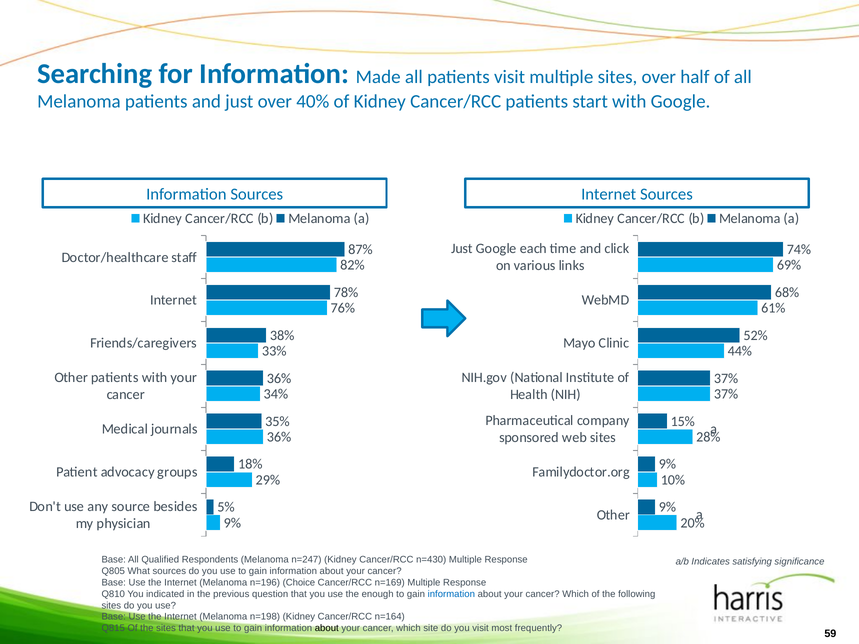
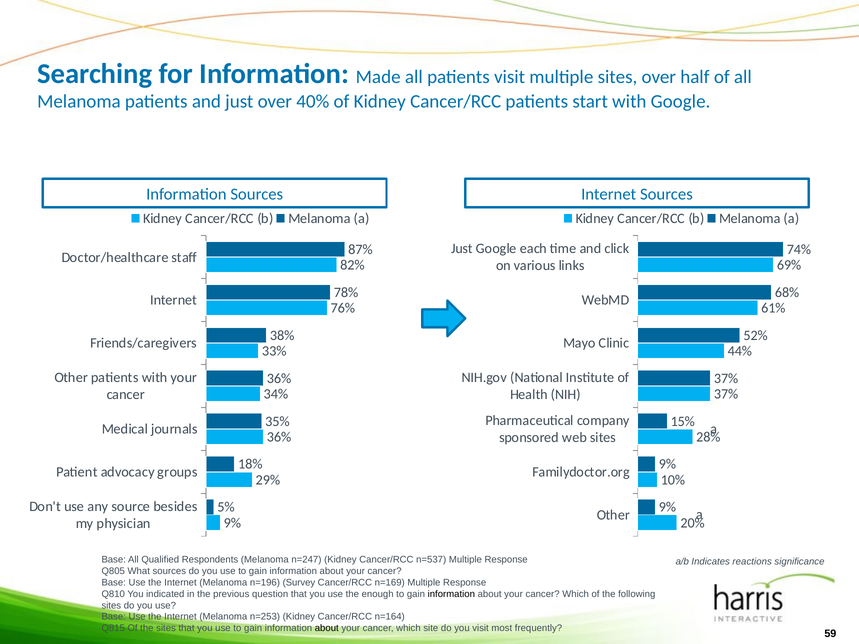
n=430: n=430 -> n=537
satisfying: satisfying -> reactions
Choice: Choice -> Survey
information at (451, 594) colour: blue -> black
n=198: n=198 -> n=253
